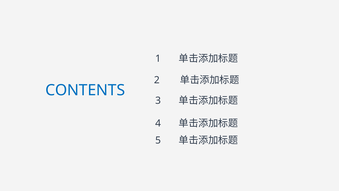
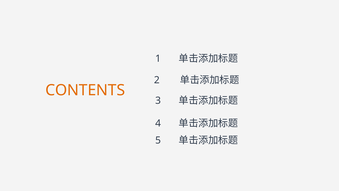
CONTENTS colour: blue -> orange
